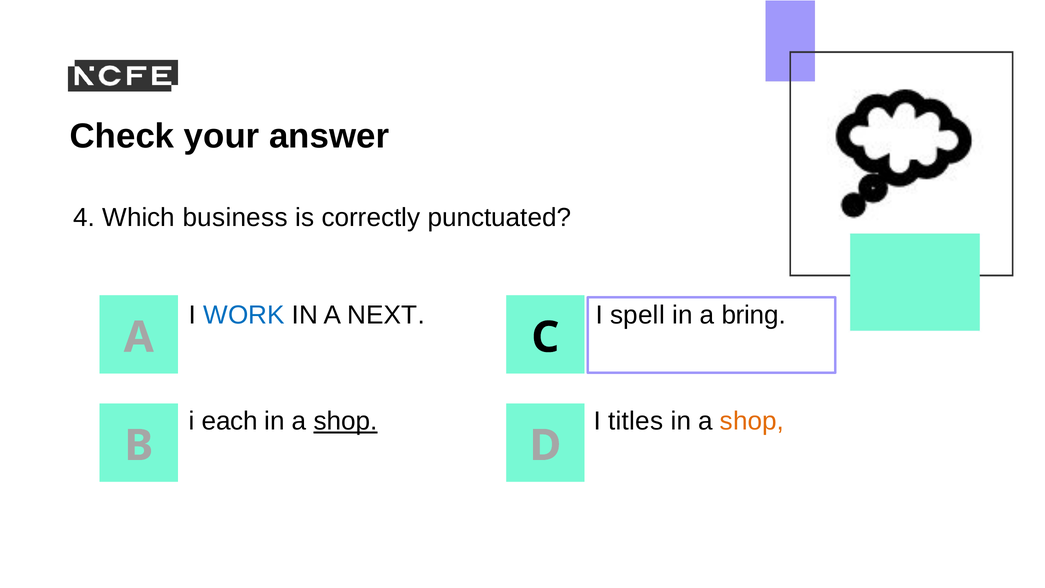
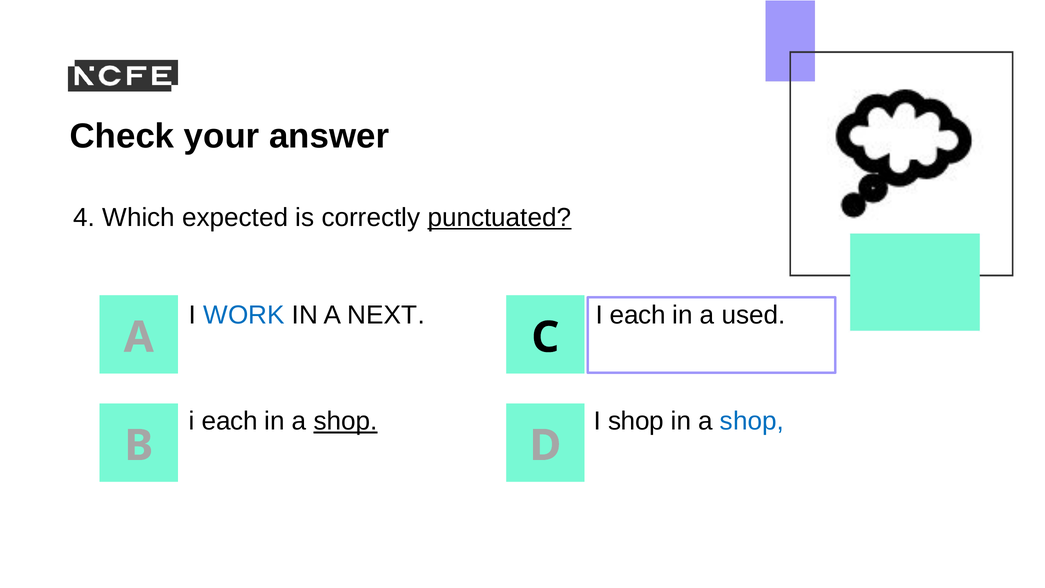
business: business -> expected
punctuated underline: none -> present
spell at (637, 315): spell -> each
bring: bring -> used
I titles: titles -> shop
shop at (752, 421) colour: orange -> blue
